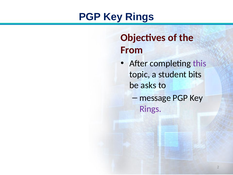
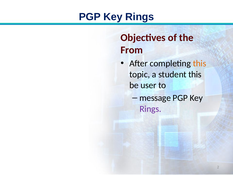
this at (200, 63) colour: purple -> orange
student bits: bits -> this
asks: asks -> user
